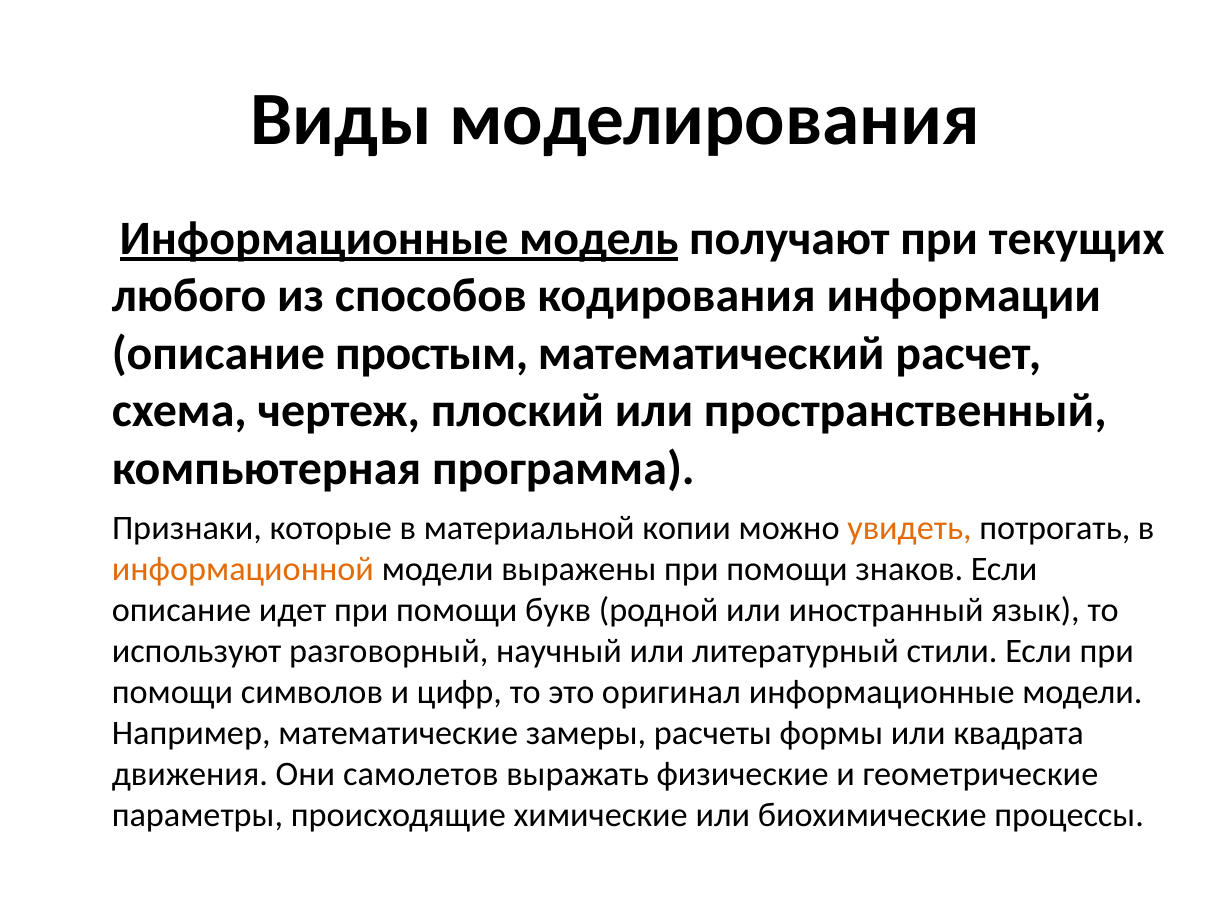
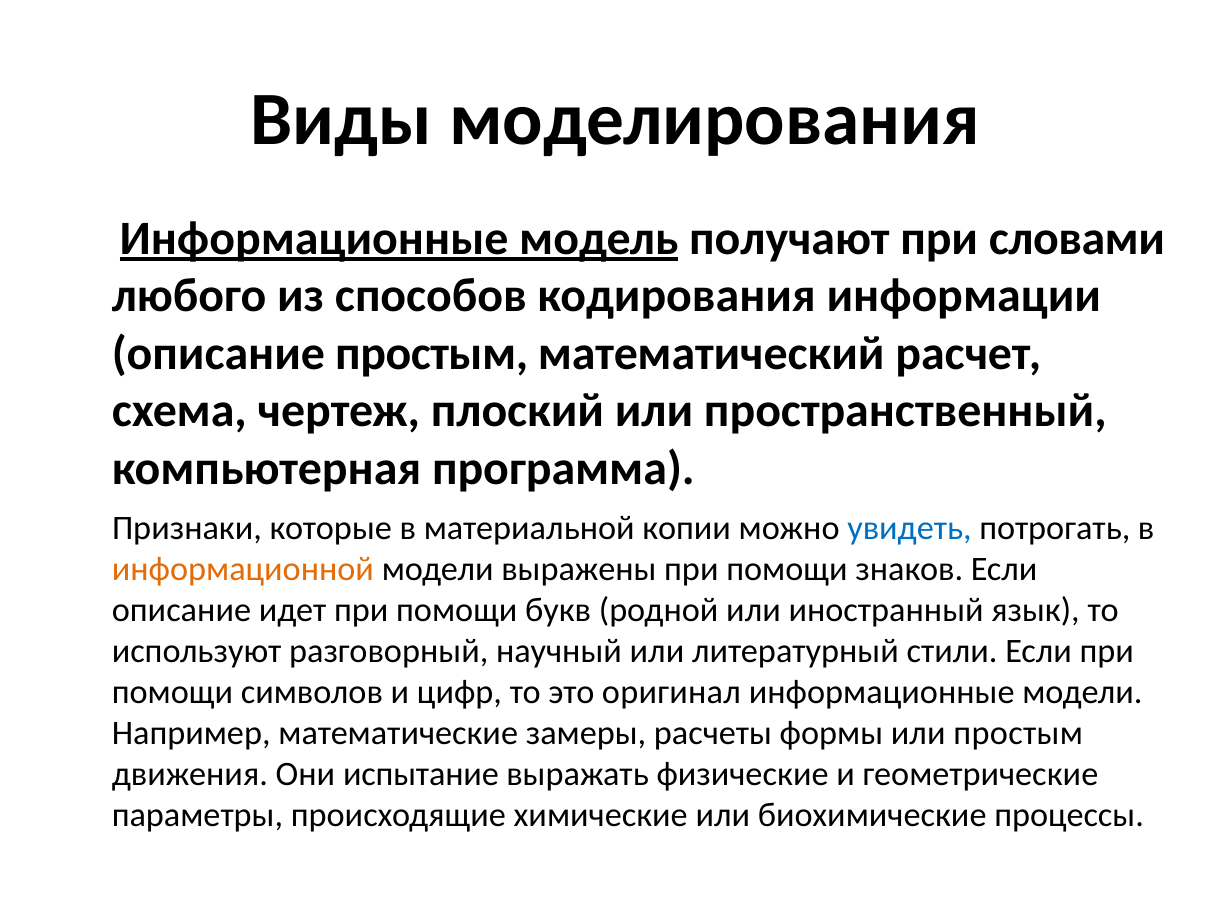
текущих: текущих -> словами
увидеть colour: orange -> blue
или квадрата: квадрата -> простым
самолетов: самолетов -> испытание
